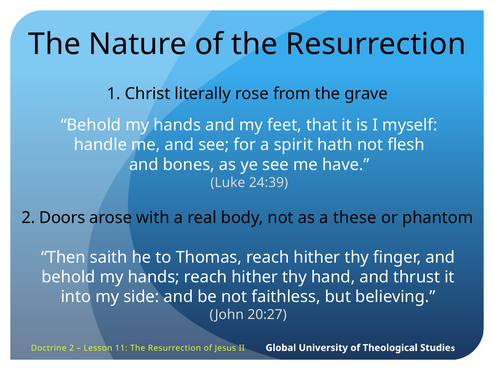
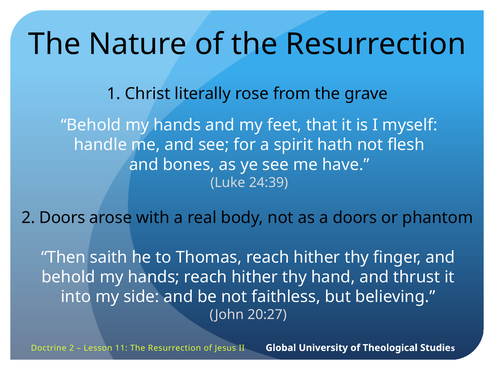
a these: these -> doors
